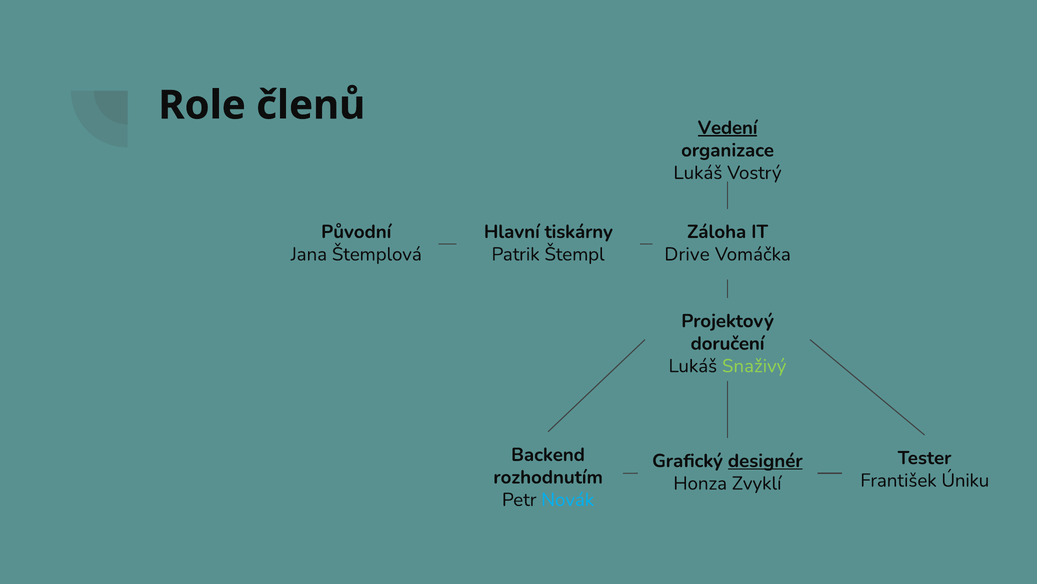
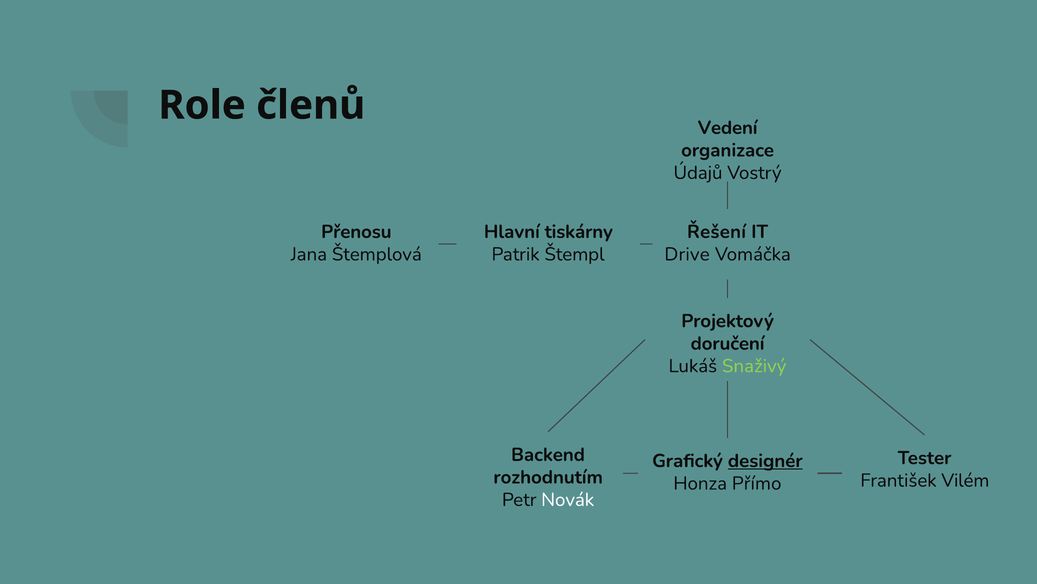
Vedení underline: present -> none
Lukáš at (698, 173): Lukáš -> Údajů
Původní: Původní -> Přenosu
Záloha: Záloha -> Řešení
Úniku: Úniku -> Vilém
Zvyklí: Zvyklí -> Přímo
Novák colour: light blue -> white
